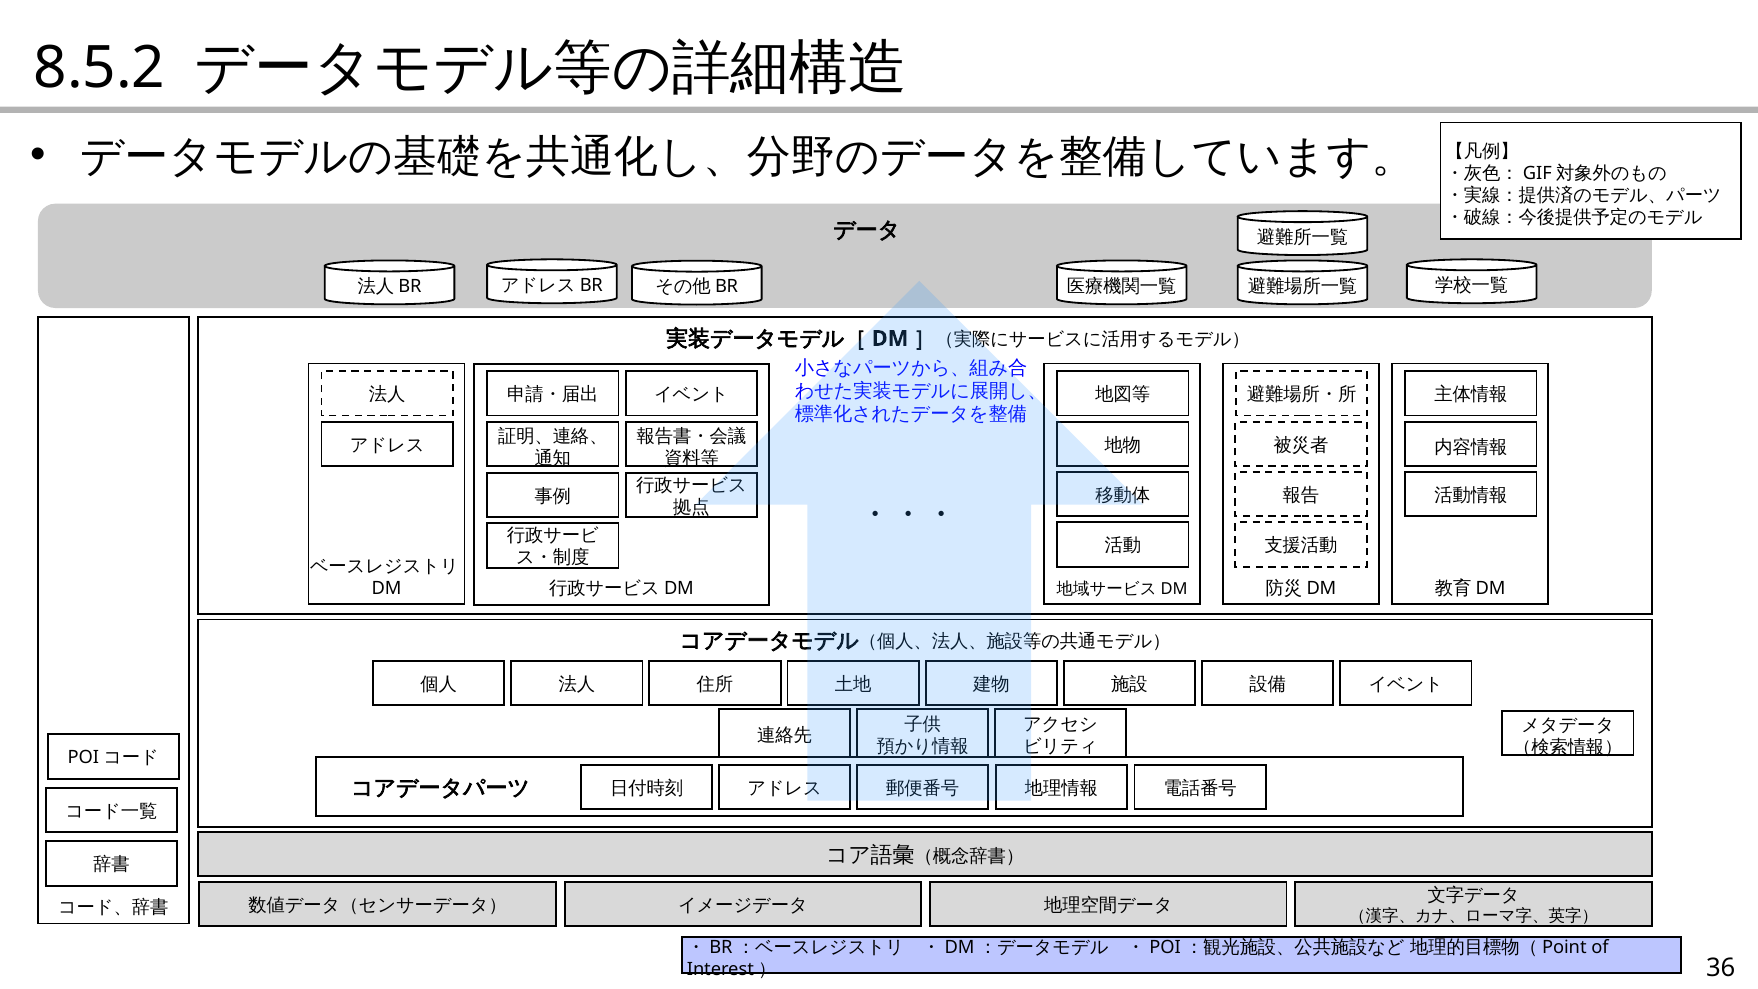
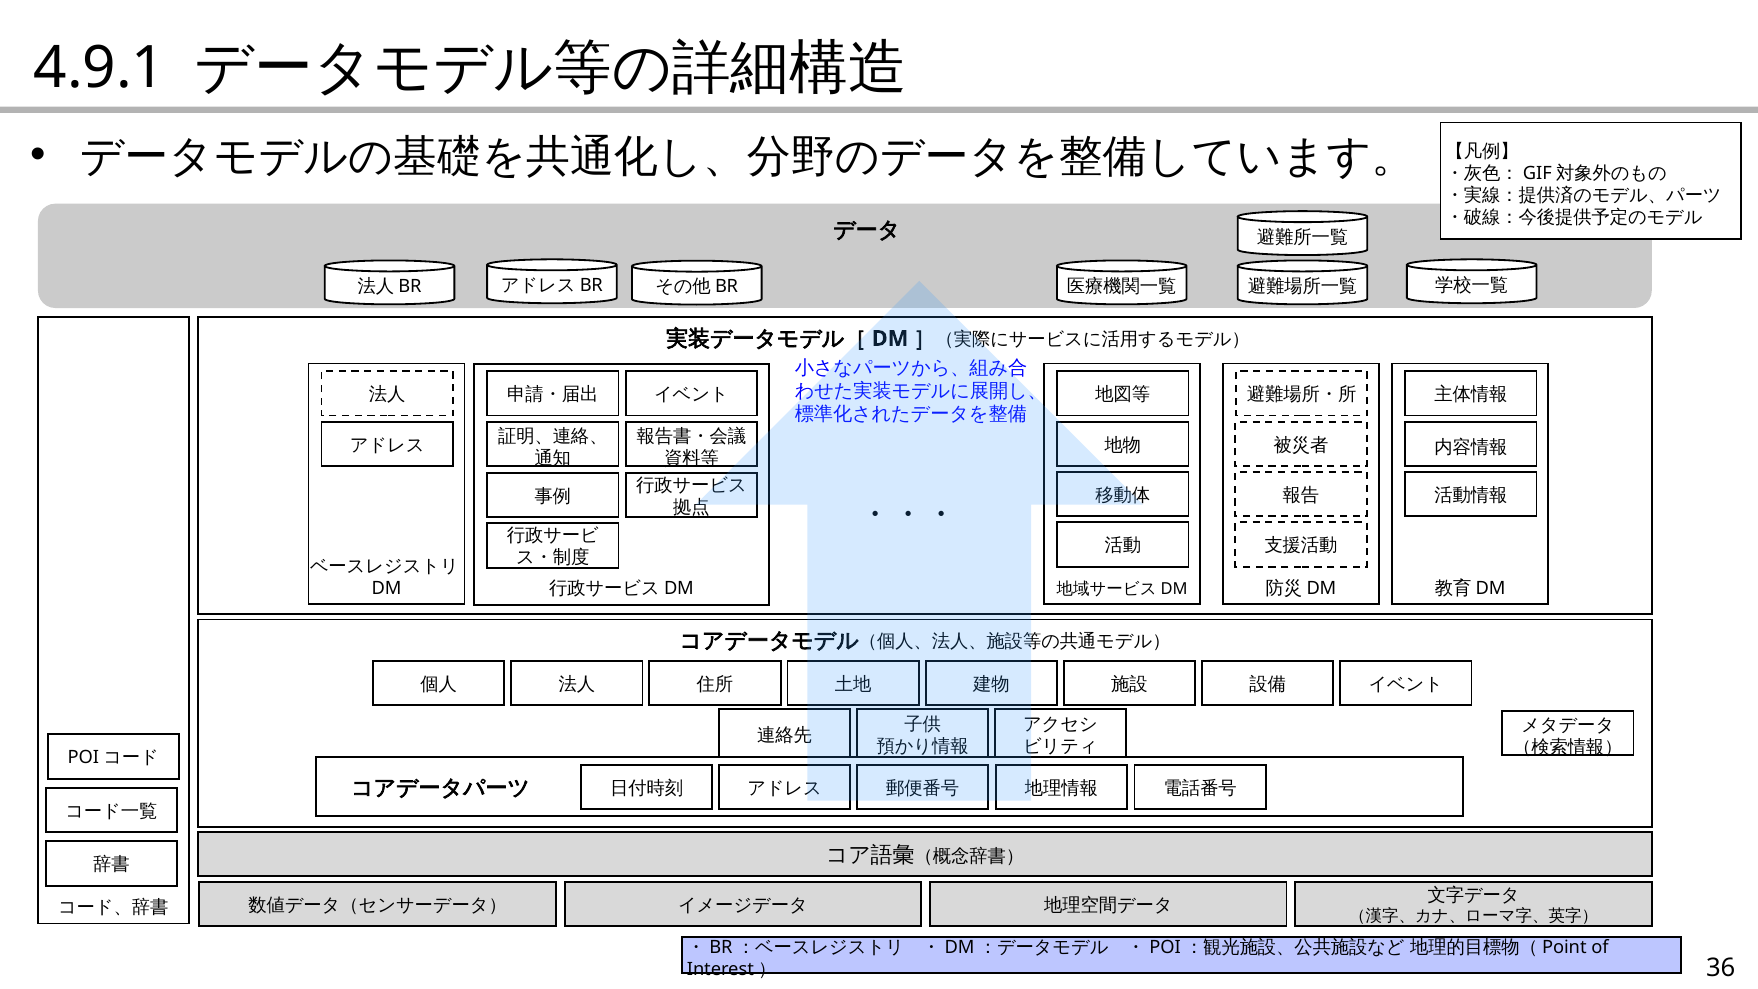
8.5.2: 8.5.2 -> 4.9.1
